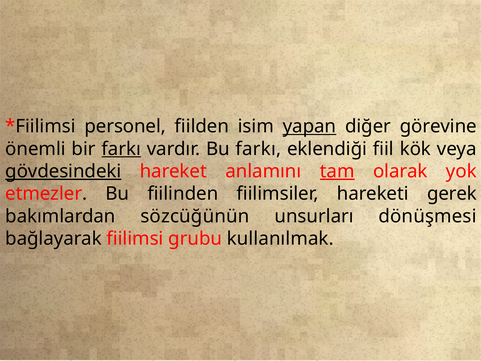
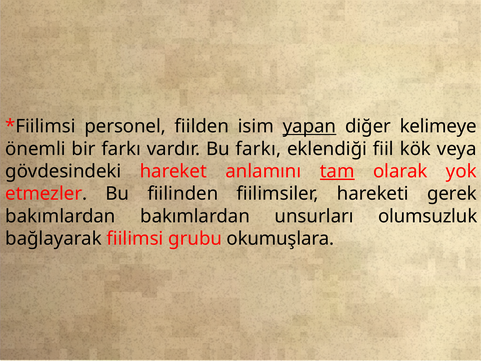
görevine: görevine -> kelimeye
farkı at (121, 149) underline: present -> none
gövdesindeki underline: present -> none
bakımlardan sözcüğünün: sözcüğünün -> bakımlardan
dönüşmesi: dönüşmesi -> olumsuzluk
kullanılmak: kullanılmak -> okumuşlara
